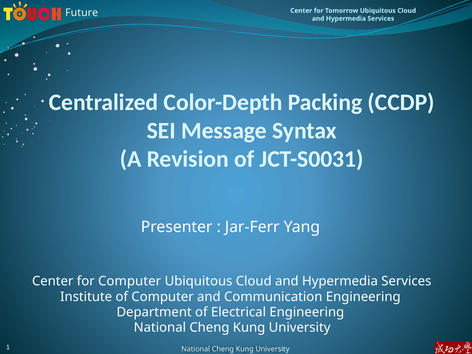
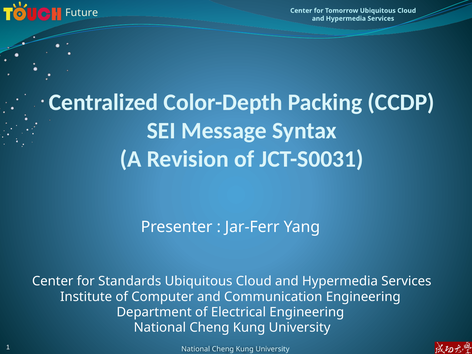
for Computer: Computer -> Standards
